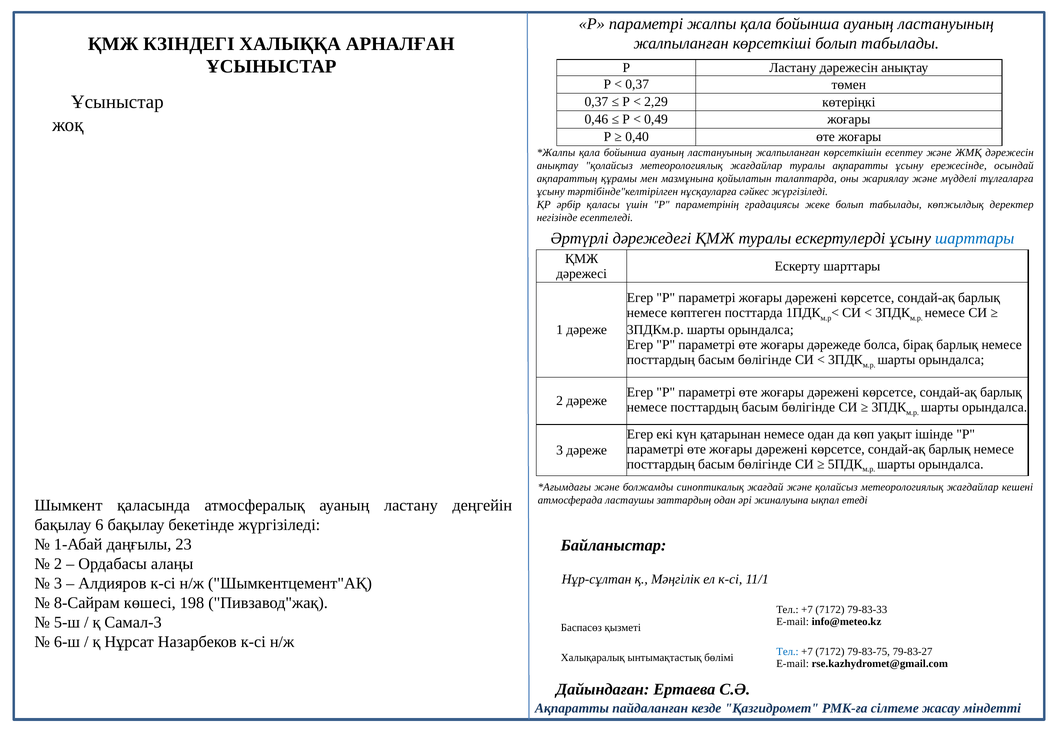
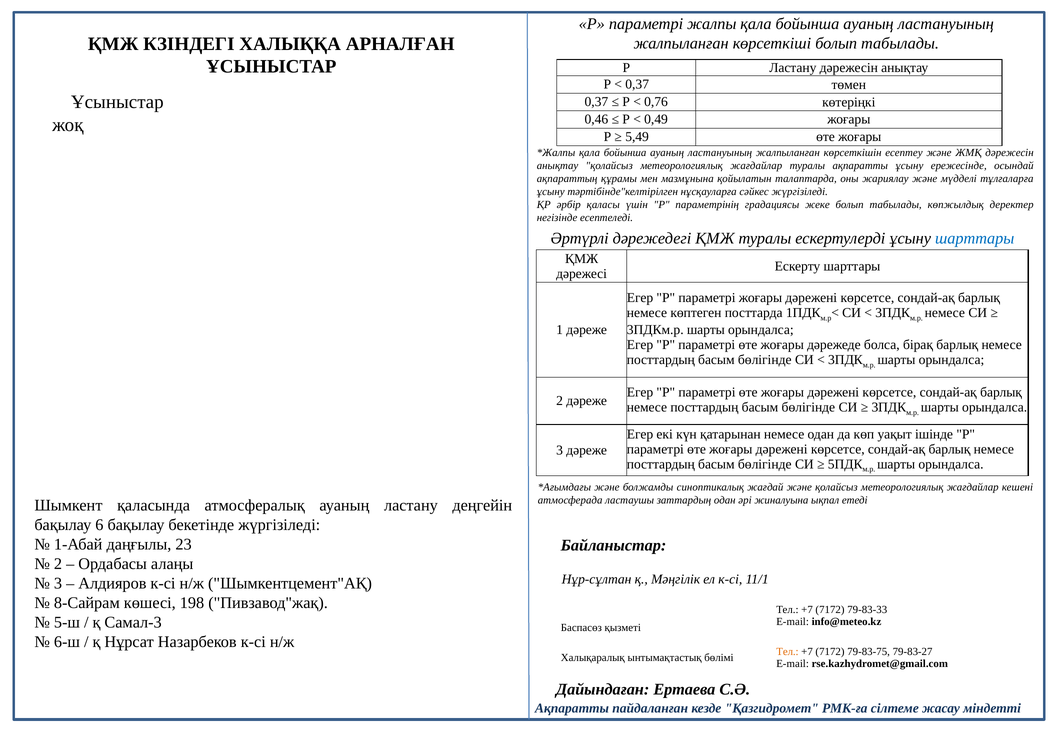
2,29: 2,29 -> 0,76
0,40: 0,40 -> 5,49
Тел at (787, 652) colour: blue -> orange
